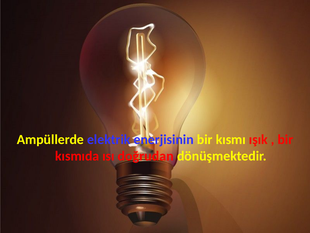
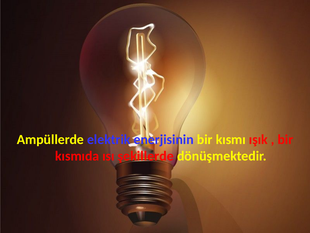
doğrudan: doğrudan -> şekillerde
